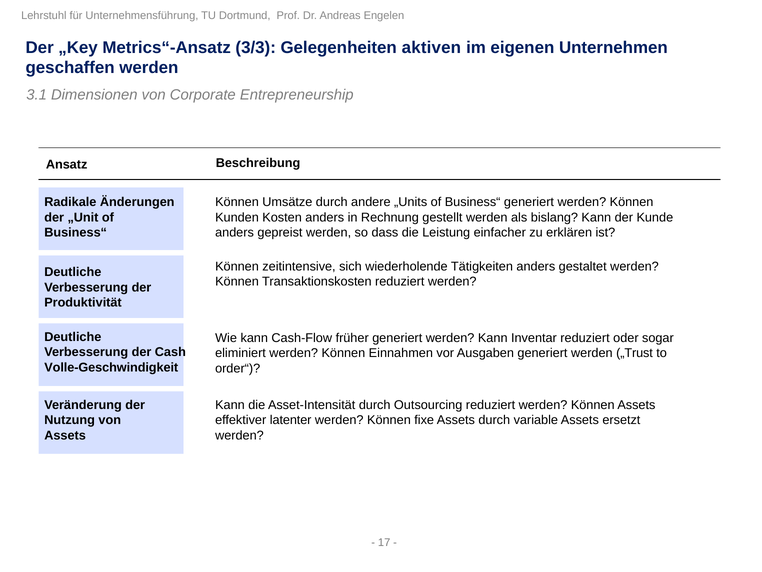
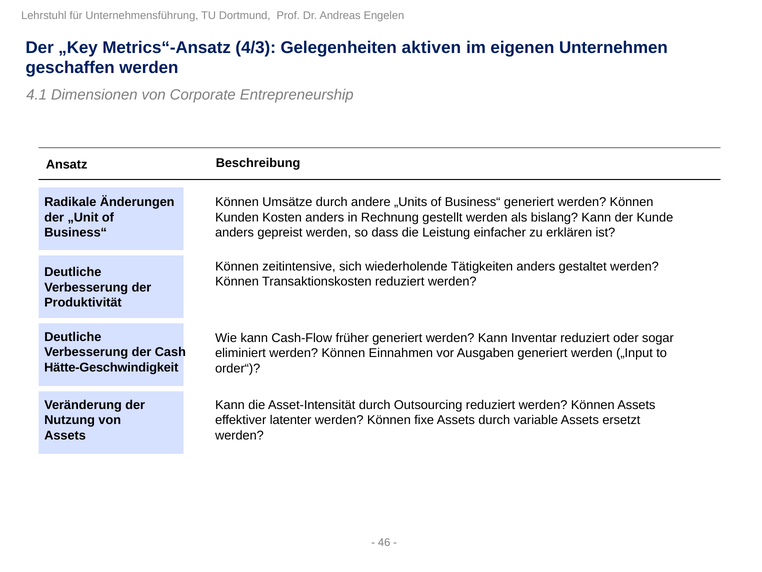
3/3: 3/3 -> 4/3
3.1: 3.1 -> 4.1
„Trust: „Trust -> „Input
Volle-Geschwindigkeit: Volle-Geschwindigkeit -> Hätte-Geschwindigkeit
17: 17 -> 46
